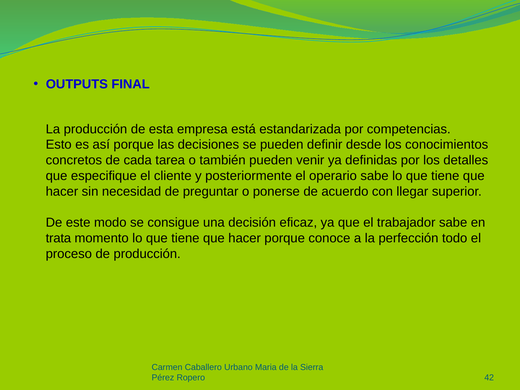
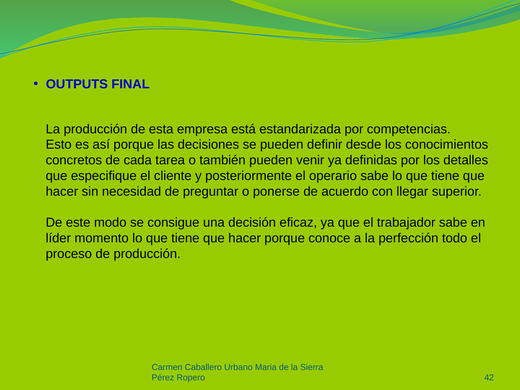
trata: trata -> líder
